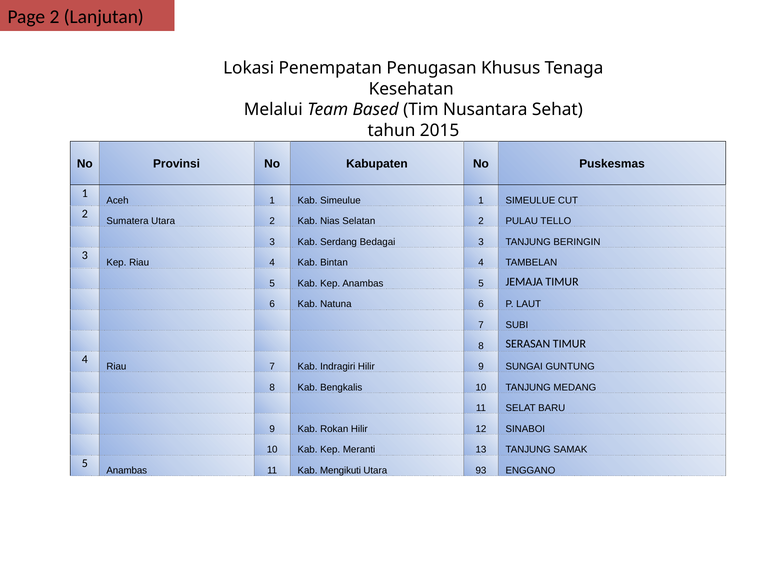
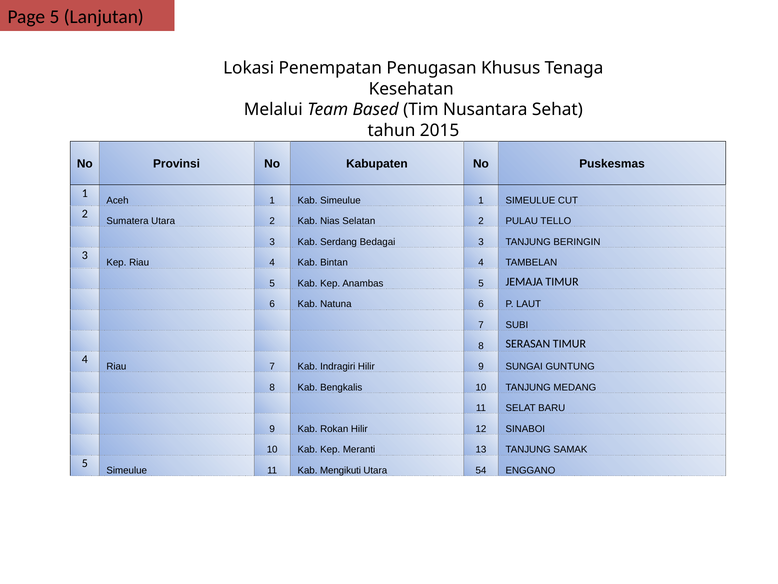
Page 2: 2 -> 5
Anambas at (127, 470): Anambas -> Simeulue
93: 93 -> 54
